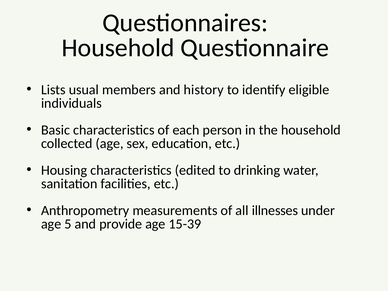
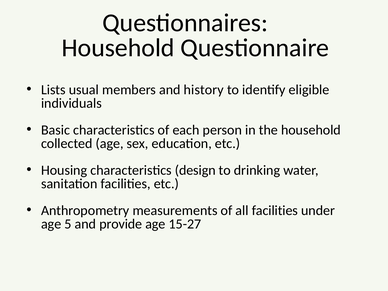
edited: edited -> design
all illnesses: illnesses -> facilities
15-39: 15-39 -> 15-27
